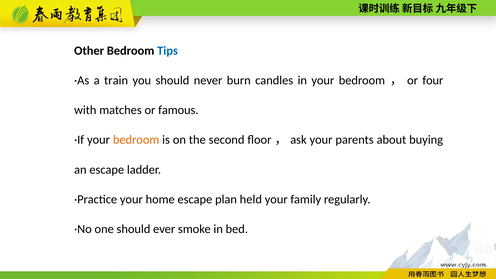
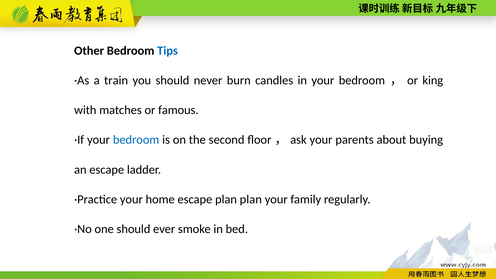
four: four -> king
bedroom at (136, 140) colour: orange -> blue
plan held: held -> plan
